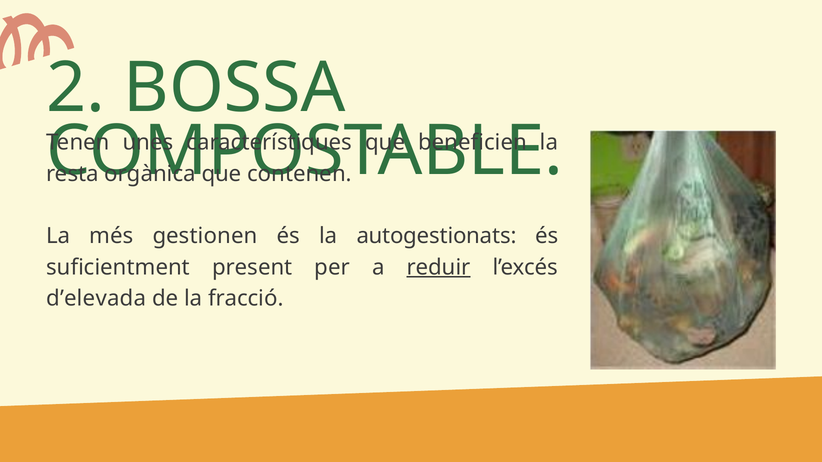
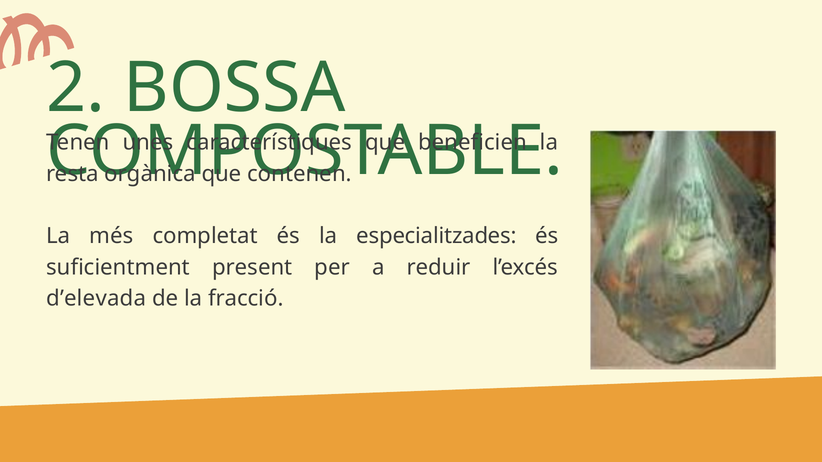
gestionen: gestionen -> completat
autogestionats: autogestionats -> especialitzades
reduir underline: present -> none
